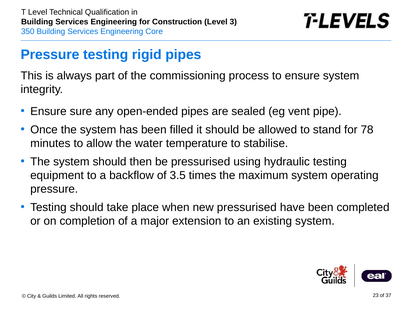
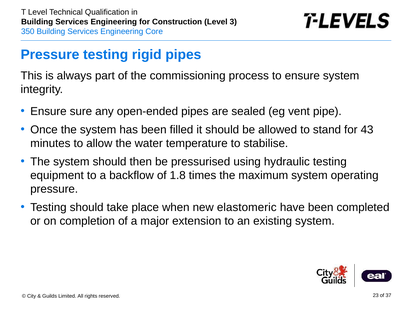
78: 78 -> 43
3.5: 3.5 -> 1.8
new pressurised: pressurised -> elastomeric
